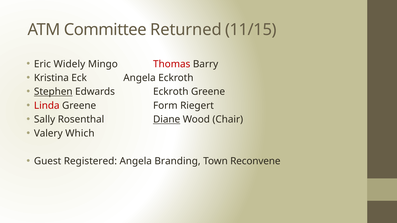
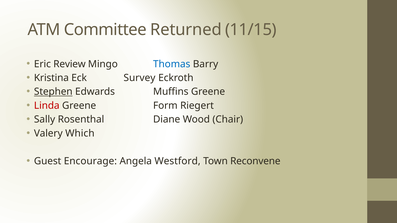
Widely: Widely -> Review
Thomas colour: red -> blue
Eck Angela: Angela -> Survey
Edwards Eckroth: Eckroth -> Muffins
Diane underline: present -> none
Registered: Registered -> Encourage
Branding: Branding -> Westford
